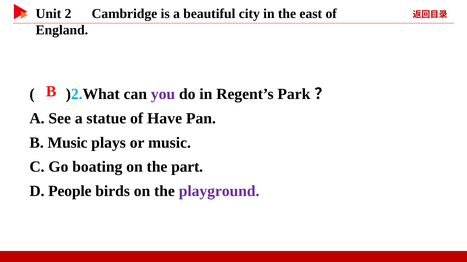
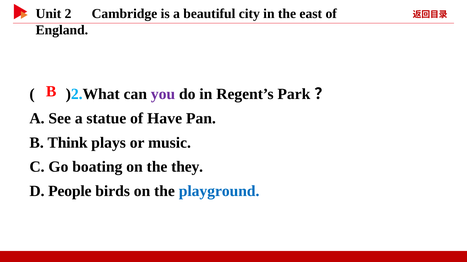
B Music: Music -> Think
part: part -> they
playground colour: purple -> blue
